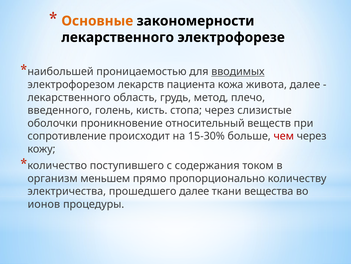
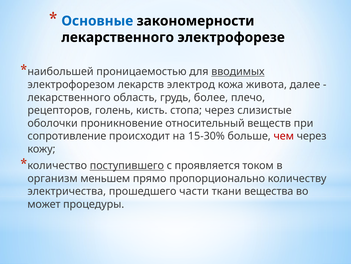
Основные colour: orange -> blue
пациента: пациента -> электрод
метод: метод -> более
введенного: введенного -> рецепторов
поступившего underline: none -> present
содержания: содержания -> проявляется
прошедшего далее: далее -> части
ионов: ионов -> может
